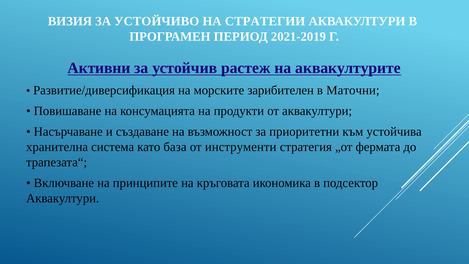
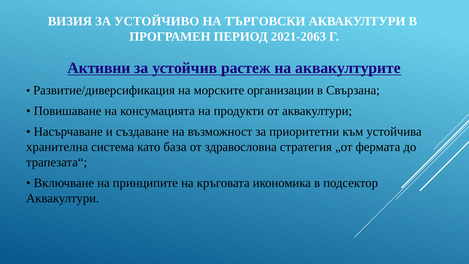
СТРАТЕГИИ: СТРАТЕГИИ -> ТЪРГОВСКИ
2021-2019: 2021-2019 -> 2021-2063
зарибителен: зарибителен -> организации
Маточни: Маточни -> Свързана
инструменти: инструменти -> здравословна
